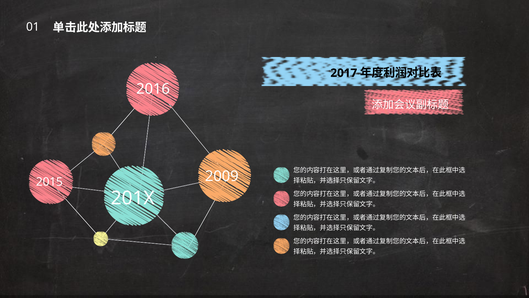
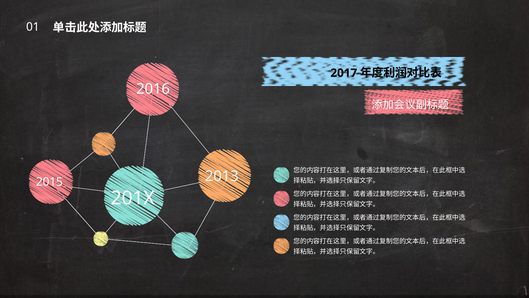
2009: 2009 -> 2013
